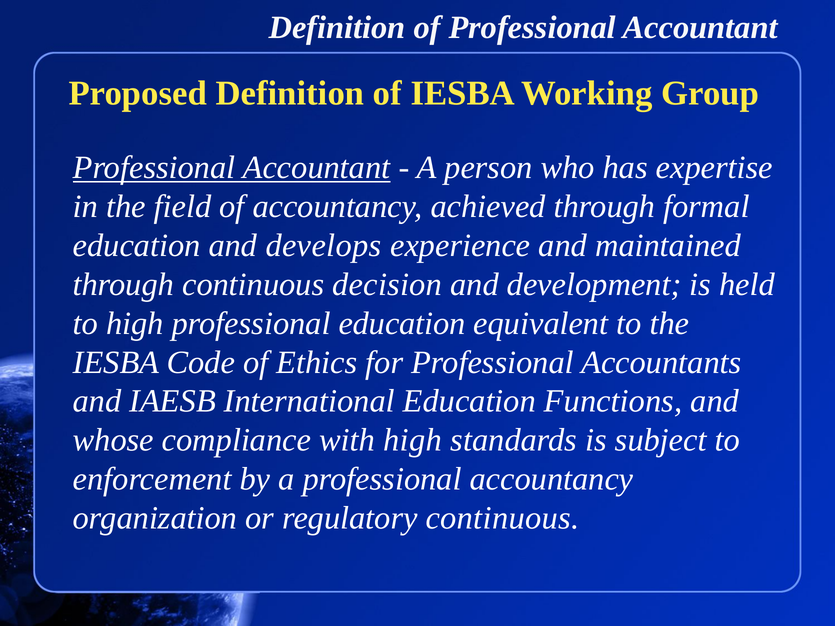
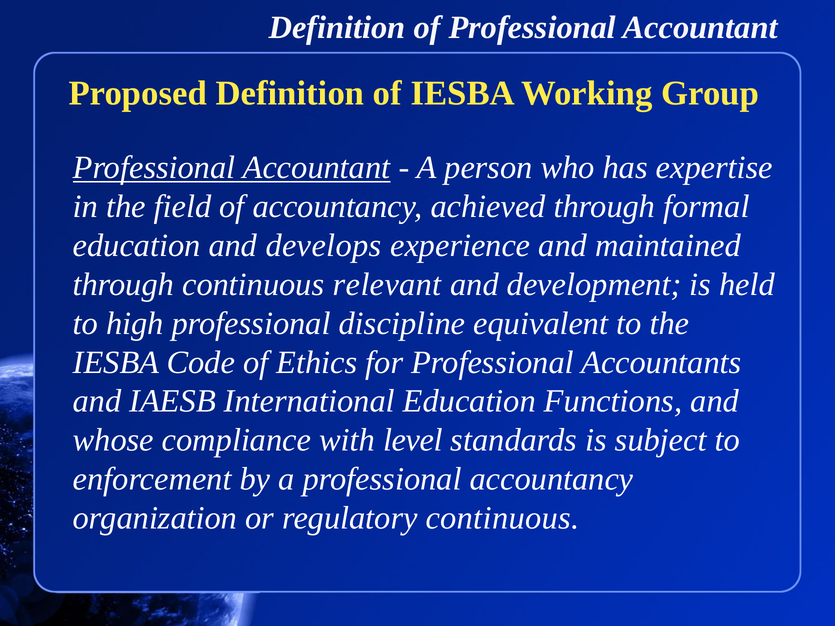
decision: decision -> relevant
professional education: education -> discipline
with high: high -> level
